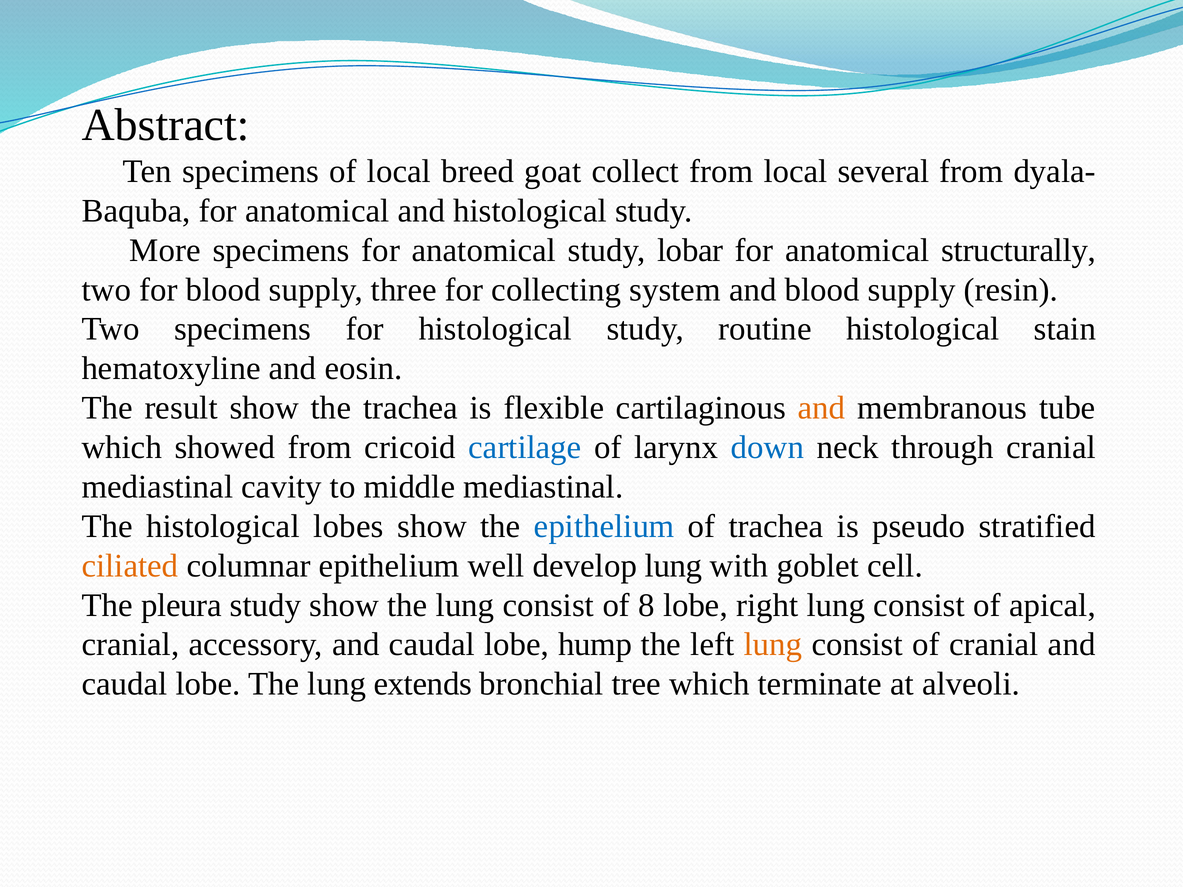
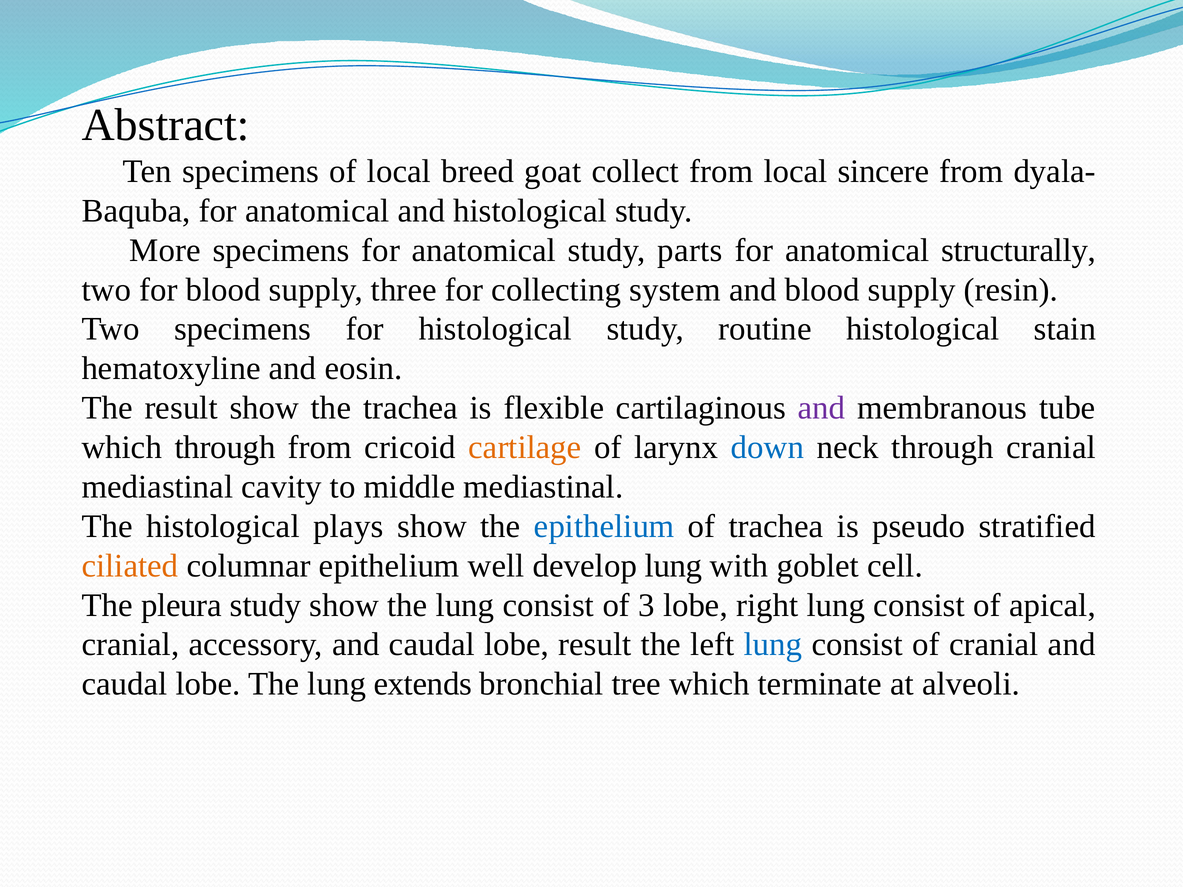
several: several -> sincere
lobar: lobar -> parts
and at (822, 408) colour: orange -> purple
which showed: showed -> through
cartilage colour: blue -> orange
lobes: lobes -> plays
8: 8 -> 3
lobe hump: hump -> result
lung at (773, 645) colour: orange -> blue
